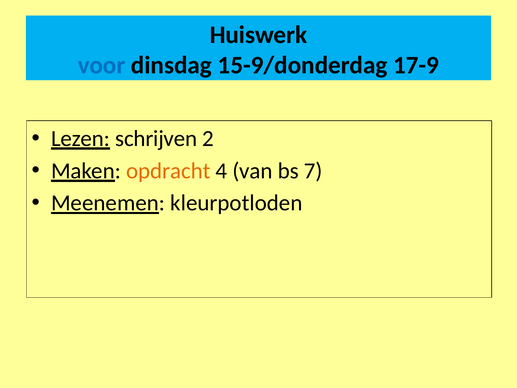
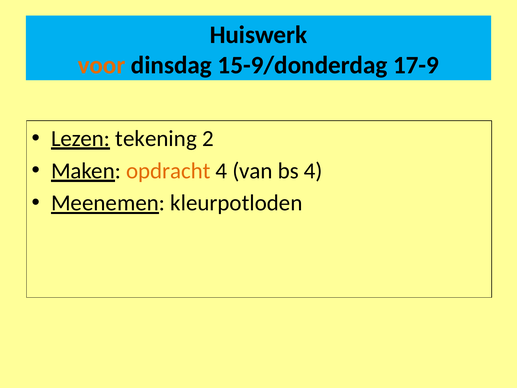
voor colour: blue -> orange
schrijven: schrijven -> tekening
bs 7: 7 -> 4
